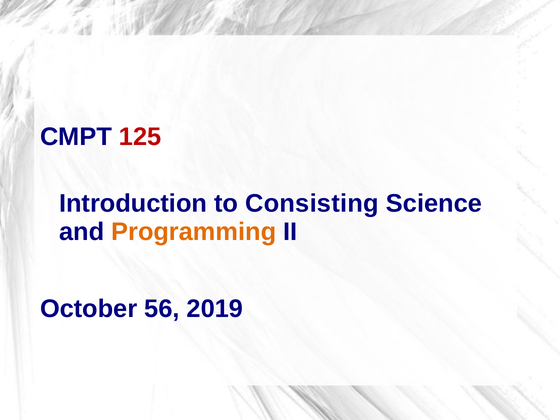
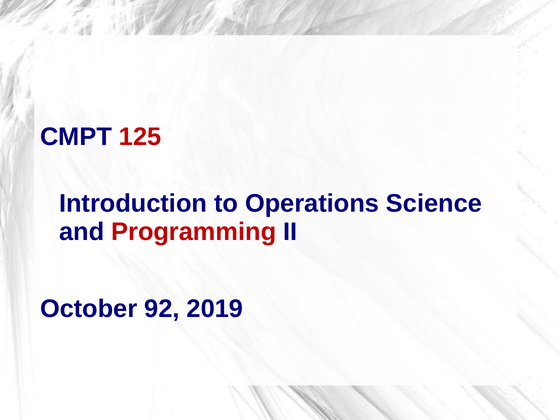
Consisting: Consisting -> Operations
Programming colour: orange -> red
56: 56 -> 92
